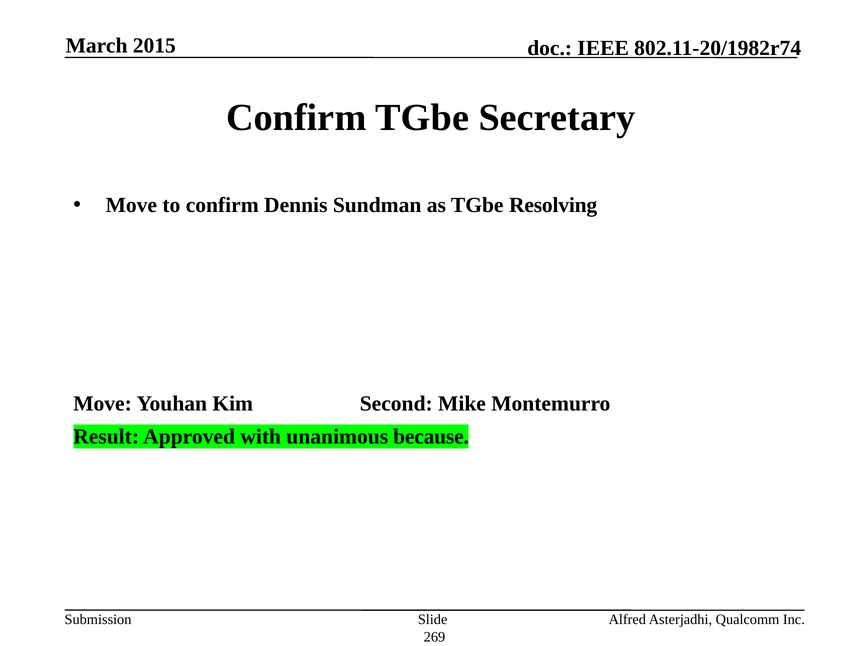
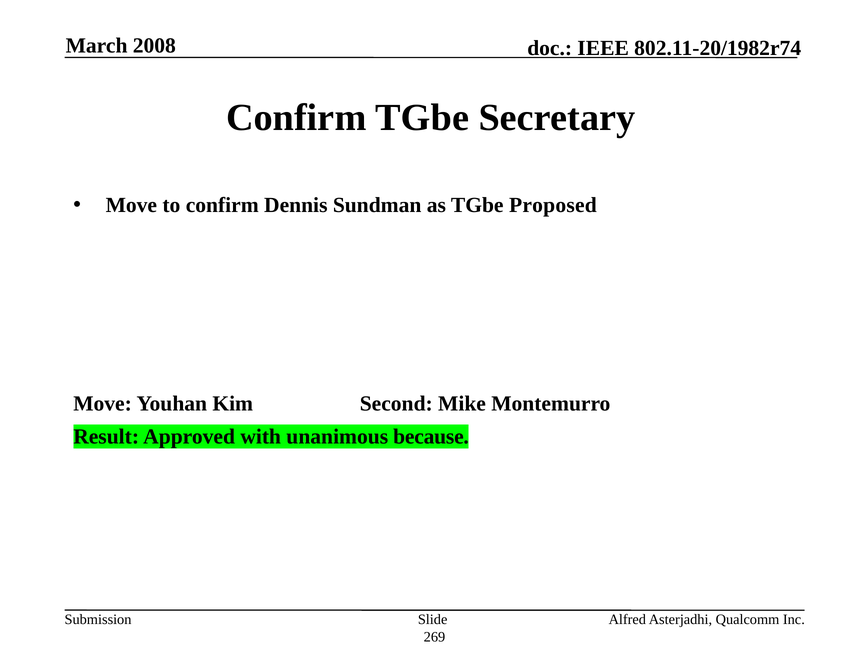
2015: 2015 -> 2008
Resolving: Resolving -> Proposed
